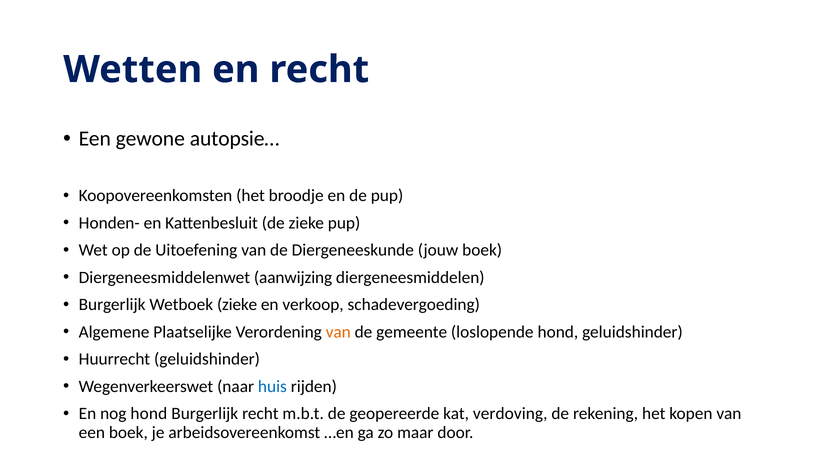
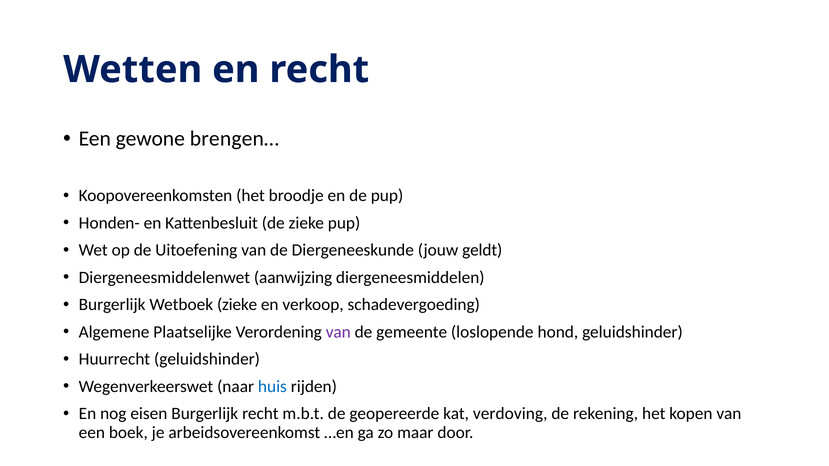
autopsie…: autopsie… -> brengen…
jouw boek: boek -> geldt
van at (338, 332) colour: orange -> purple
nog hond: hond -> eisen
